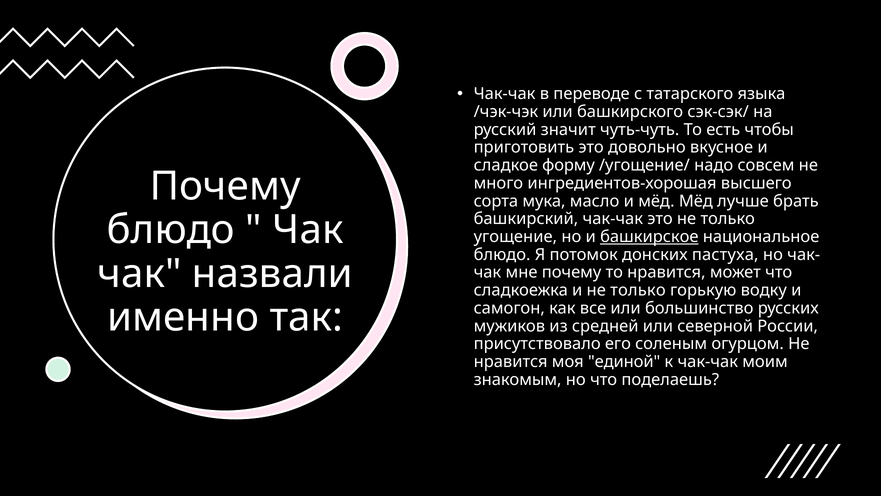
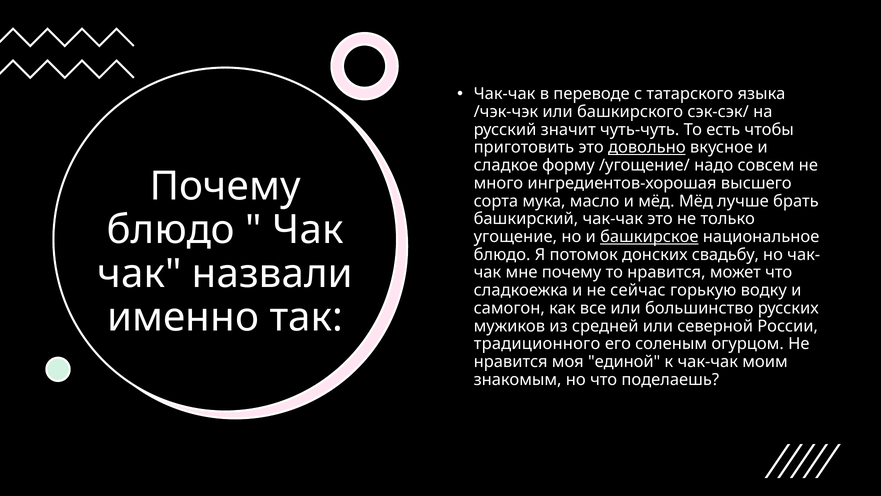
довольно underline: none -> present
пастуха: пастуха -> свадьбу
и не только: только -> сейчас
присутствовало: присутствовало -> традиционного
